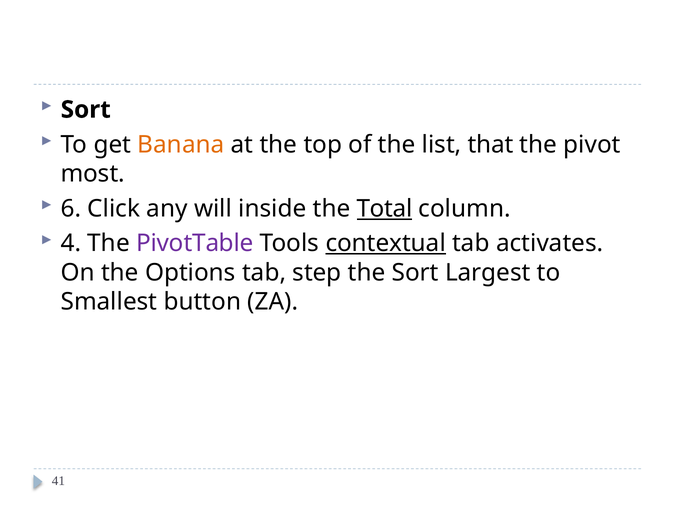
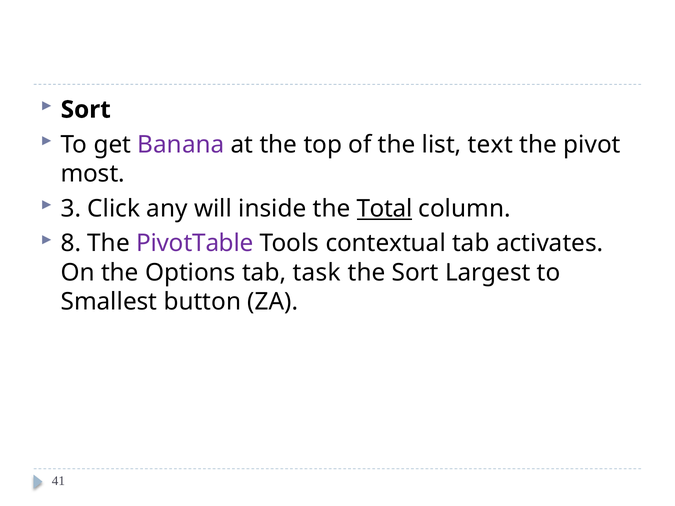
Banana colour: orange -> purple
that: that -> text
6: 6 -> 3
4: 4 -> 8
contextual underline: present -> none
step: step -> task
